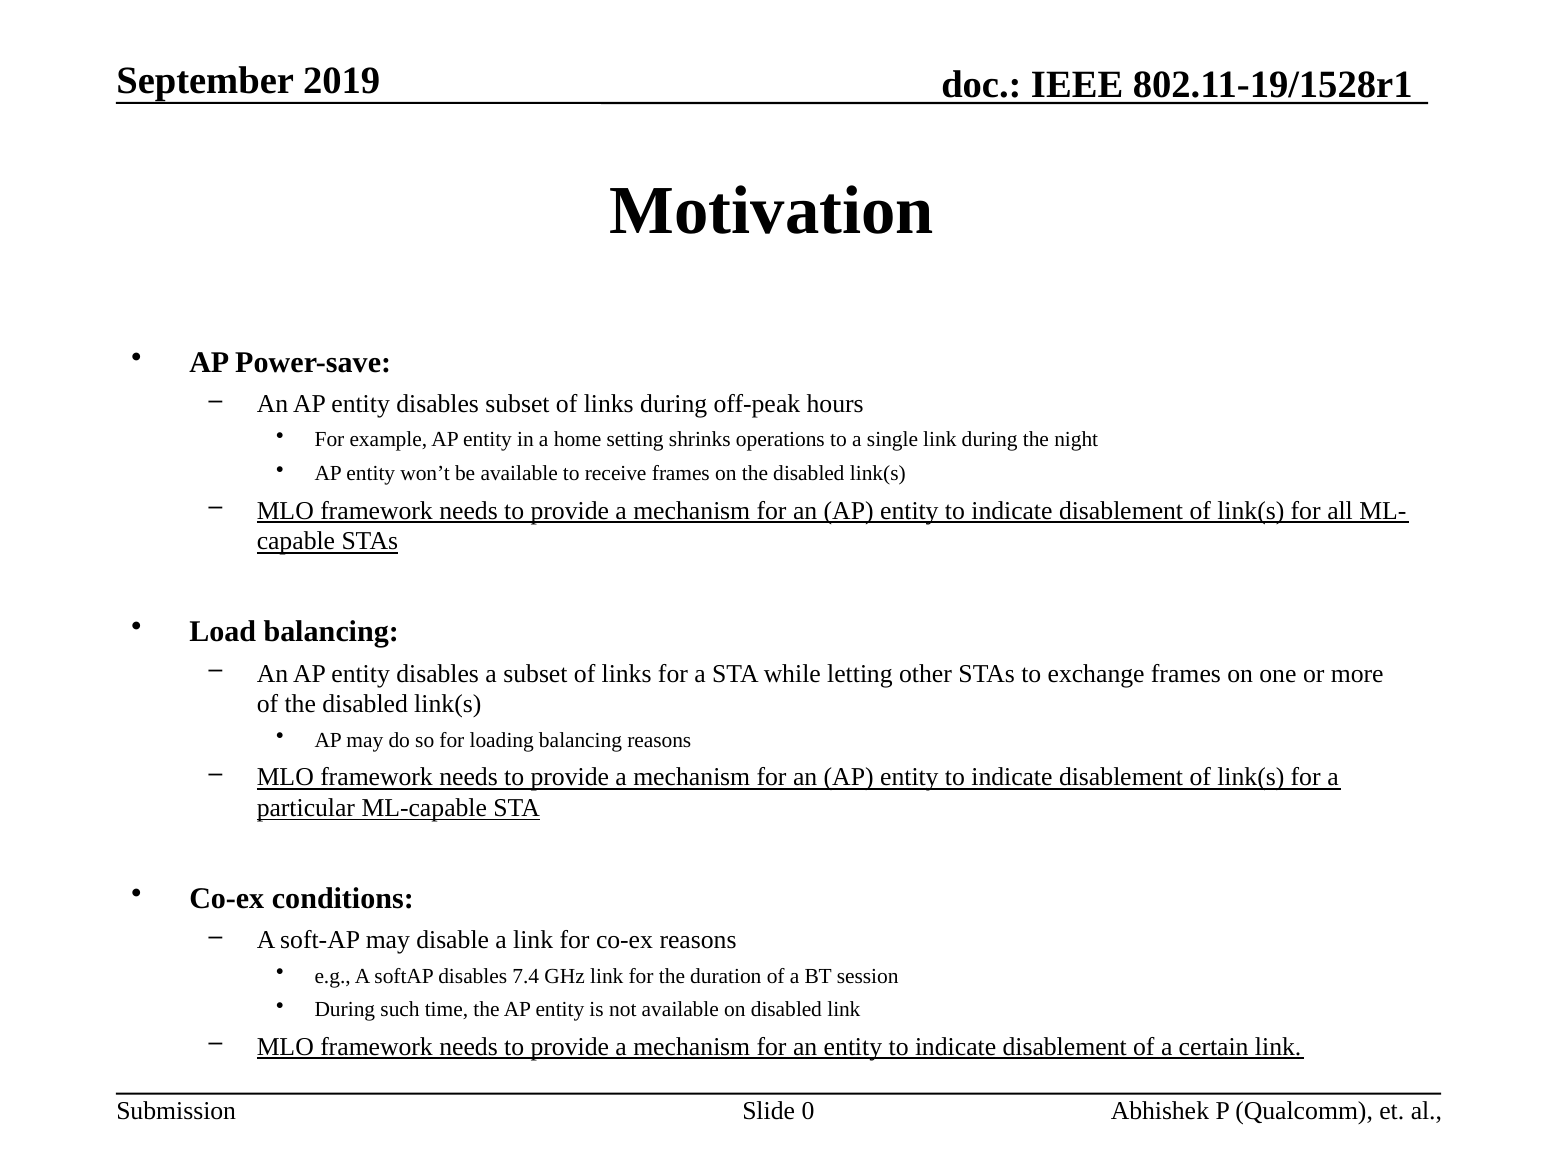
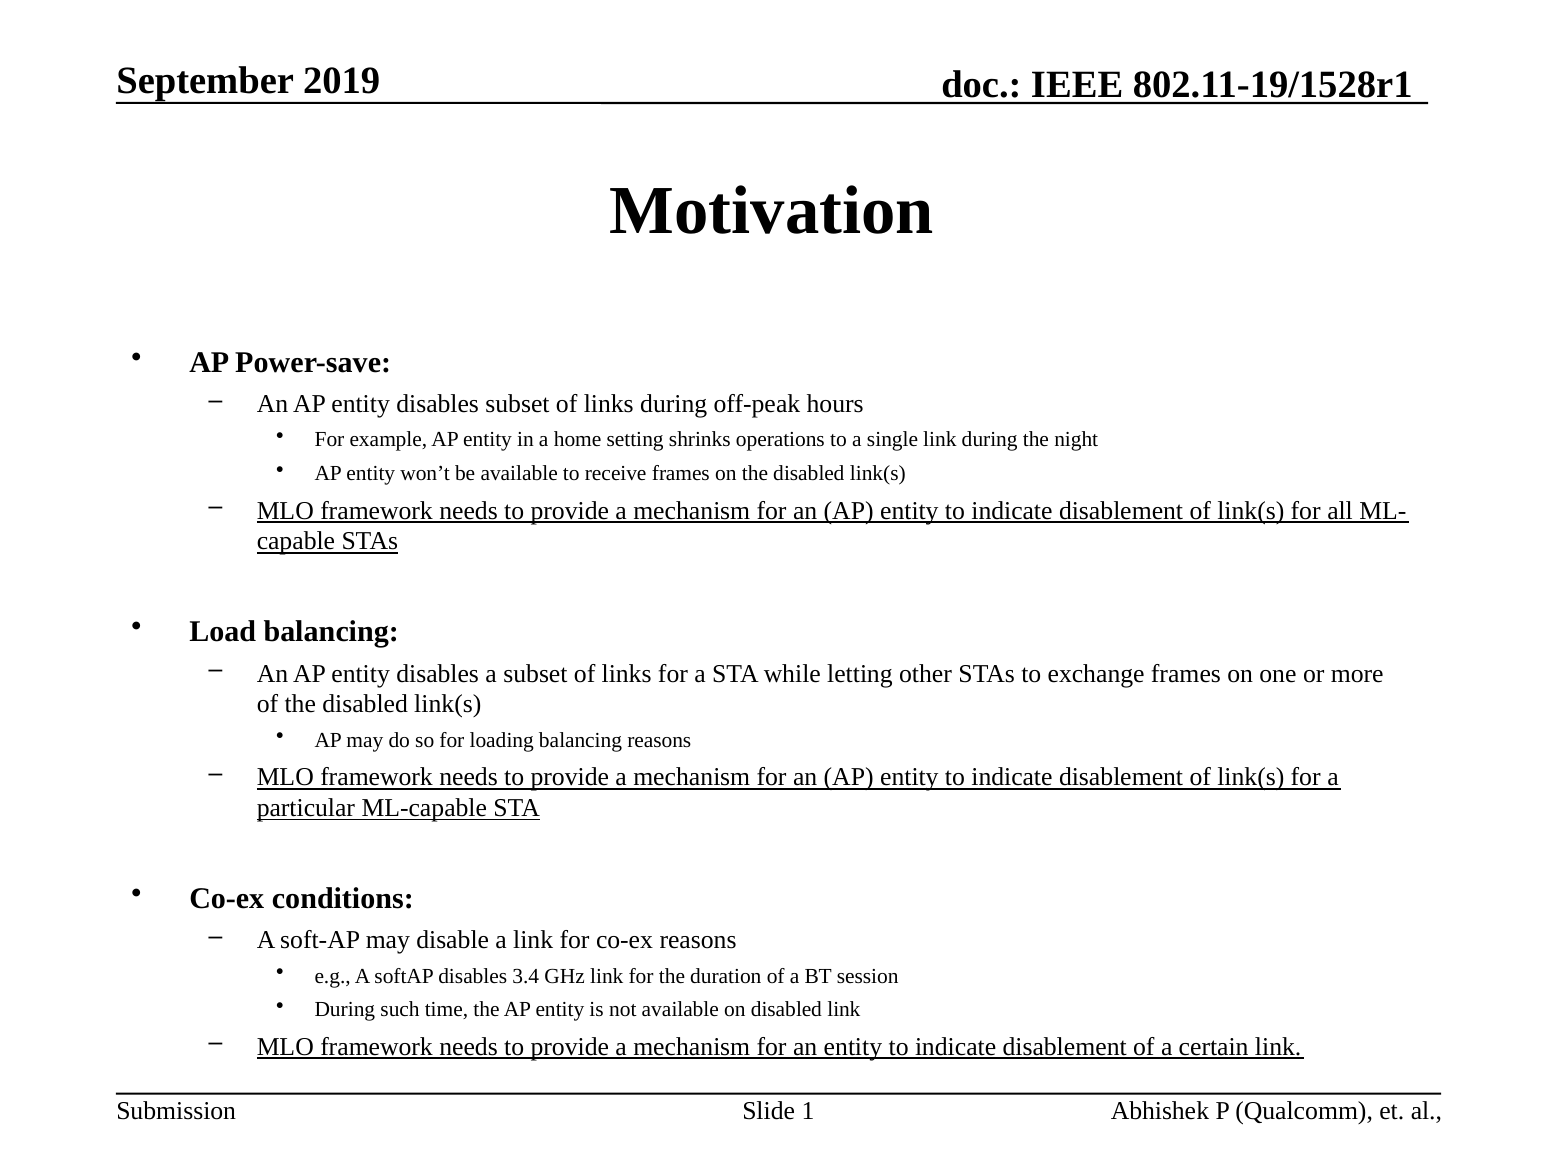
7.4: 7.4 -> 3.4
0: 0 -> 1
